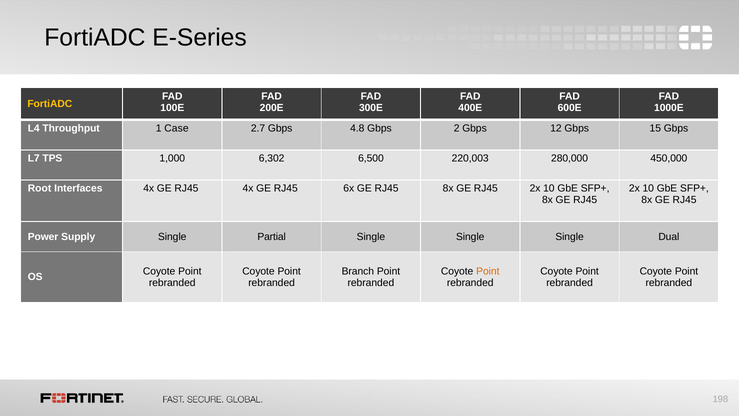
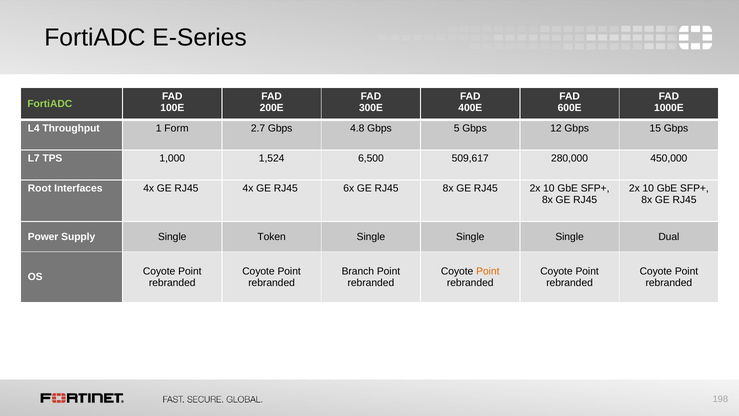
FortiADC at (50, 104) colour: yellow -> light green
Case: Case -> Form
2: 2 -> 5
6,302: 6,302 -> 1,524
220,003: 220,003 -> 509,617
Partial: Partial -> Token
